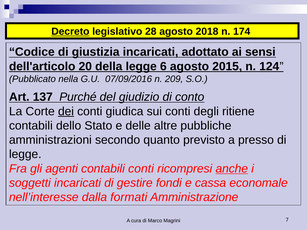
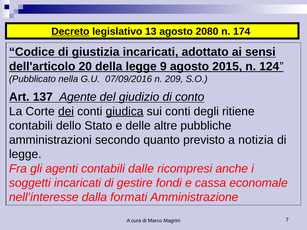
28: 28 -> 13
2018: 2018 -> 2080
6: 6 -> 9
Purché: Purché -> Agente
giudica underline: none -> present
presso: presso -> notizia
contabili conti: conti -> dalle
anche underline: present -> none
